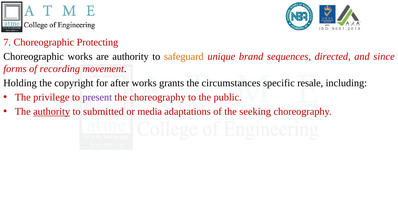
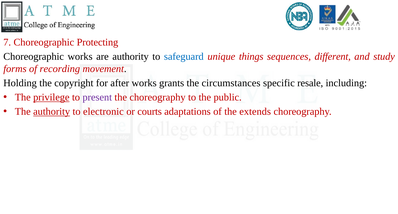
safeguard colour: orange -> blue
brand: brand -> things
directed: directed -> different
since: since -> study
privilege underline: none -> present
submitted: submitted -> electronic
media: media -> courts
seeking: seeking -> extends
